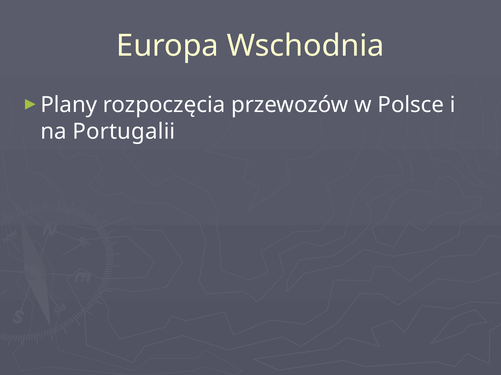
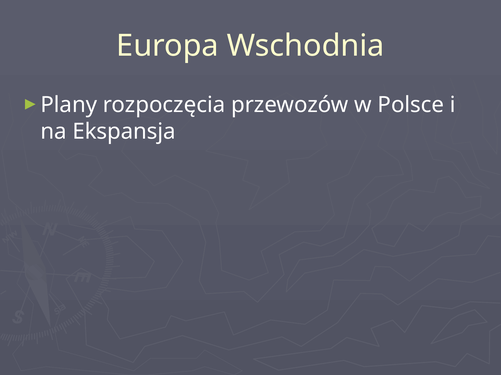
Portugalii: Portugalii -> Ekspansja
